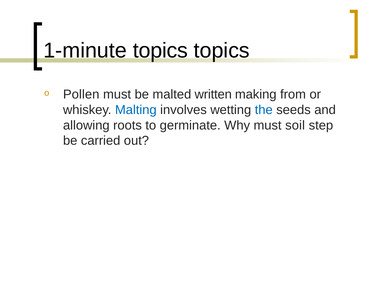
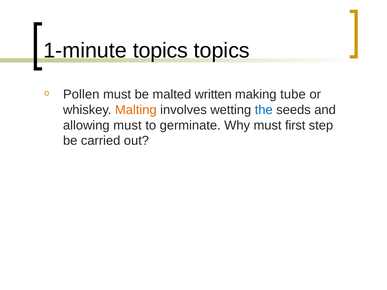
from: from -> tube
Malting colour: blue -> orange
allowing roots: roots -> must
soil: soil -> first
